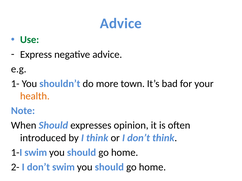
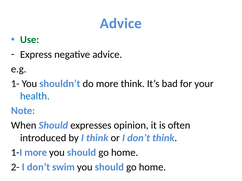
more town: town -> think
health colour: orange -> blue
1-I swim: swim -> more
